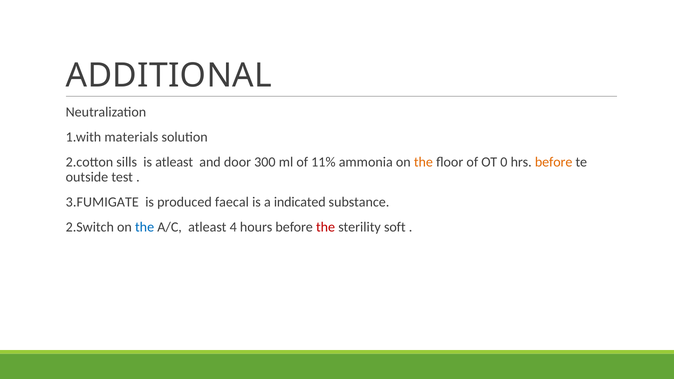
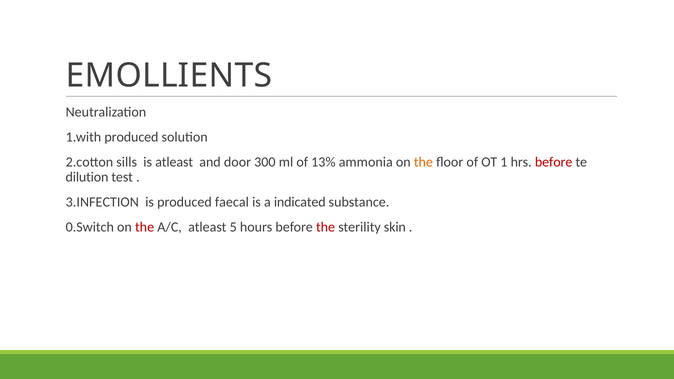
ADDITIONAL: ADDITIONAL -> EMOLLIENTS
1.with materials: materials -> produced
11%: 11% -> 13%
0: 0 -> 1
before at (554, 162) colour: orange -> red
outside: outside -> dilution
3.FUMIGATE: 3.FUMIGATE -> 3.INFECTION
2.Switch: 2.Switch -> 0.Switch
the at (145, 227) colour: blue -> red
4: 4 -> 5
soft: soft -> skin
